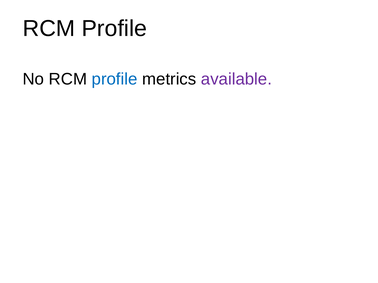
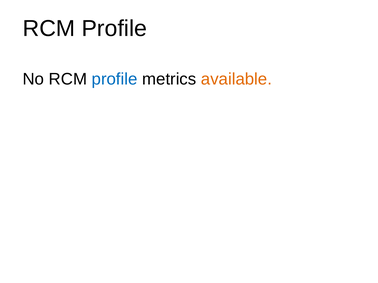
available colour: purple -> orange
